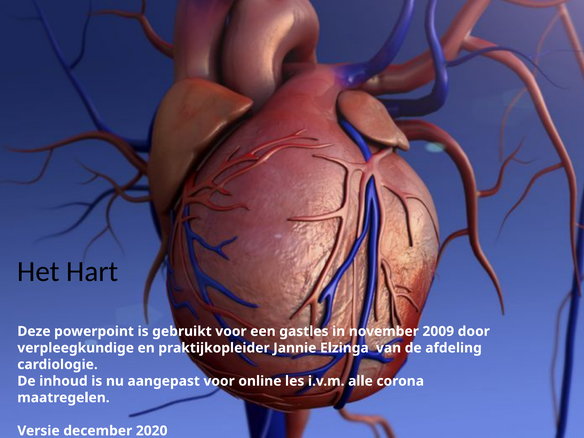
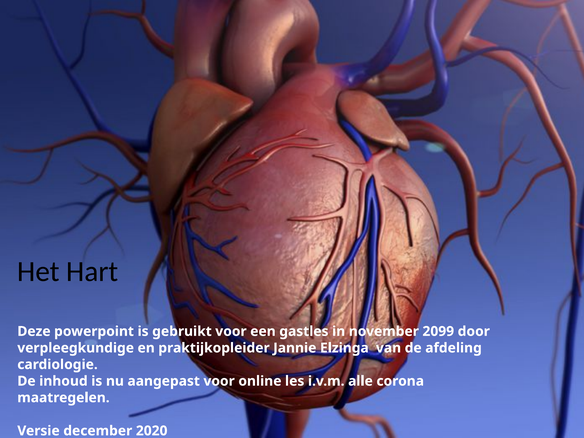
2009: 2009 -> 2099
